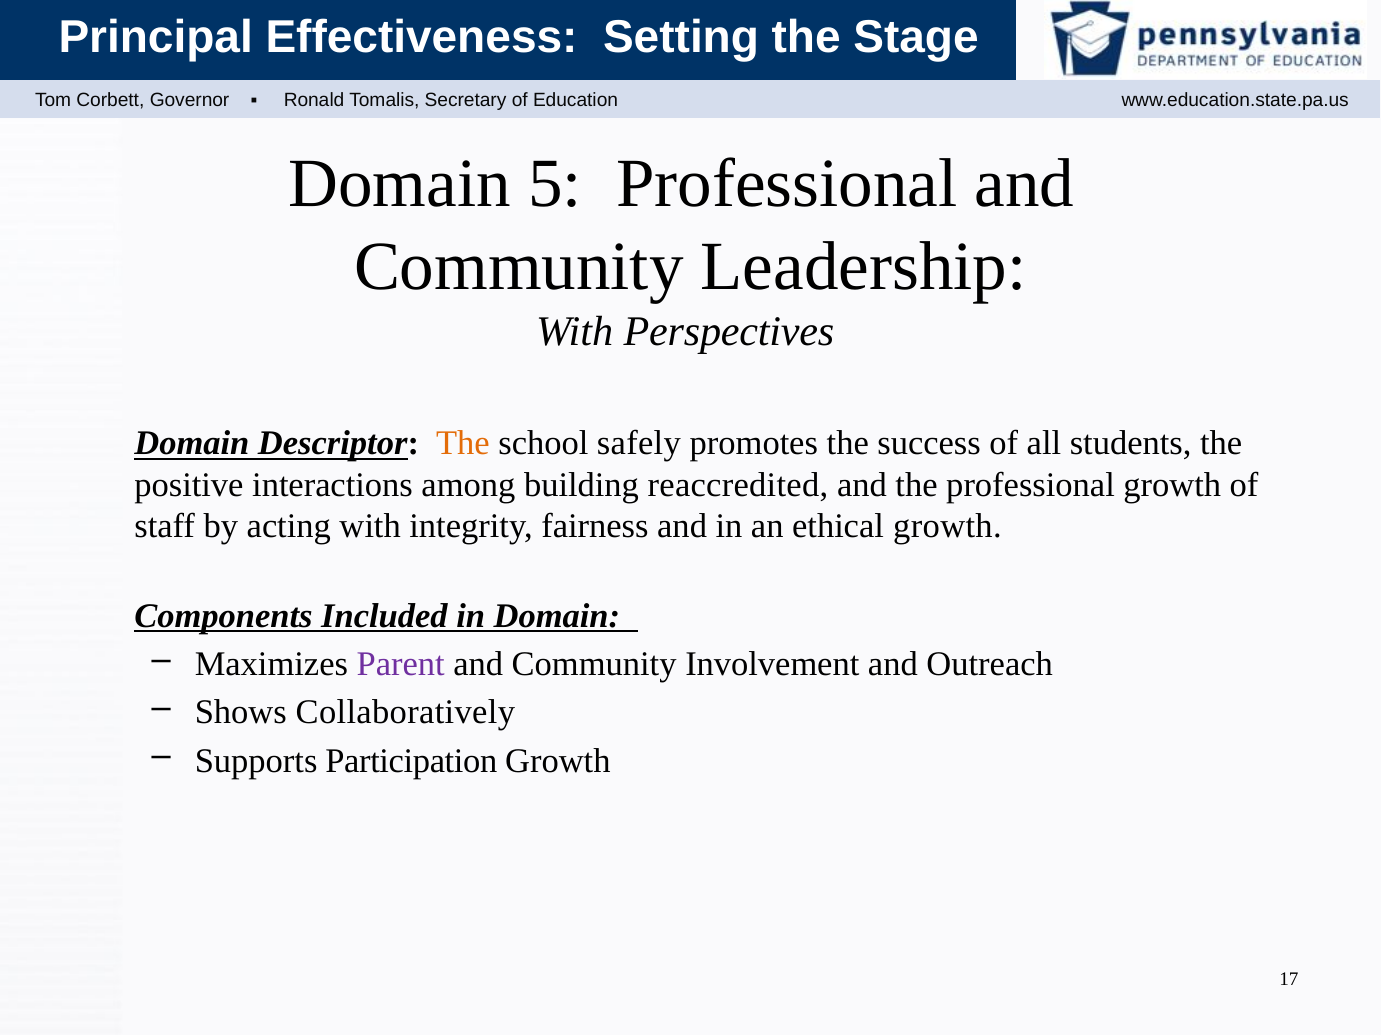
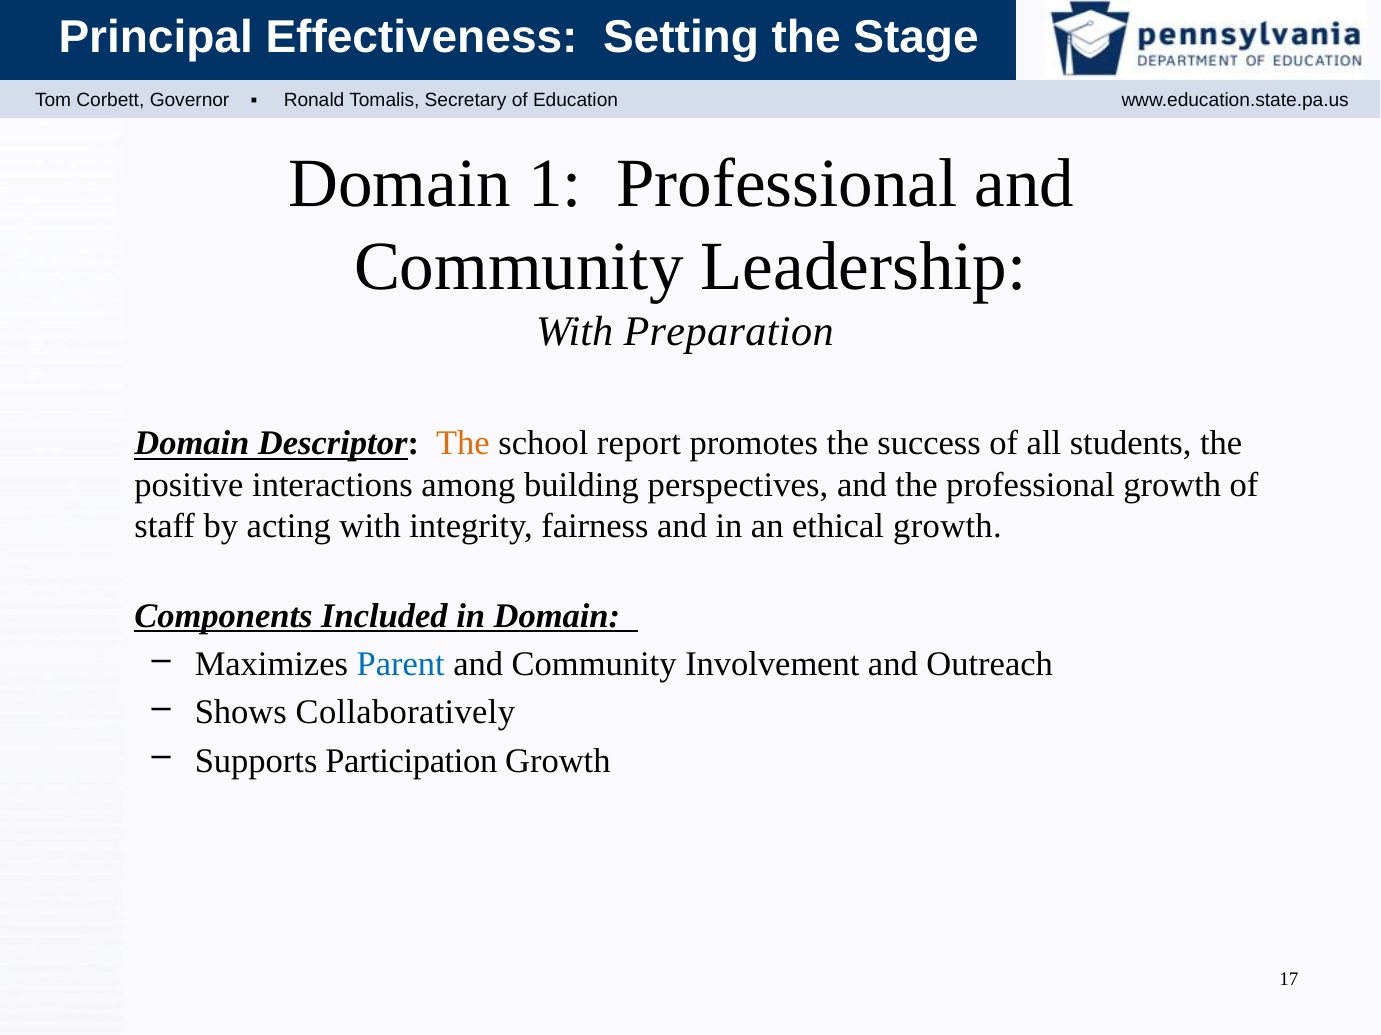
5: 5 -> 1
Perspectives: Perspectives -> Preparation
safely: safely -> report
reaccredited: reaccredited -> perspectives
Parent colour: purple -> blue
